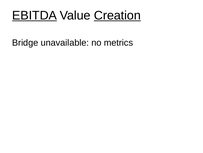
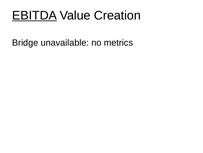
Creation underline: present -> none
